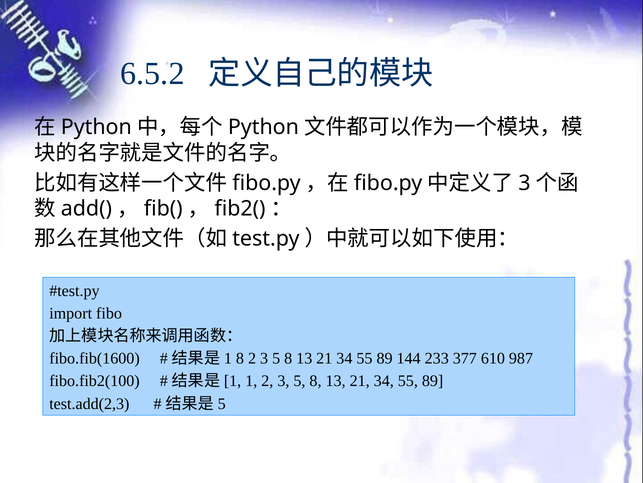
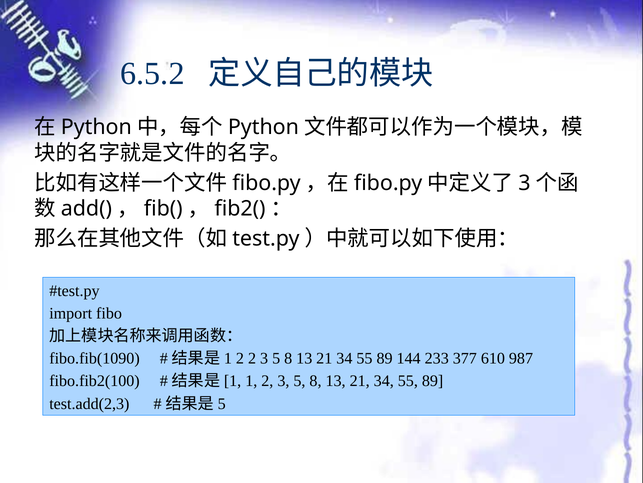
fibo.fib(1600: fibo.fib(1600 -> fibo.fib(1090
8 at (240, 358): 8 -> 2
